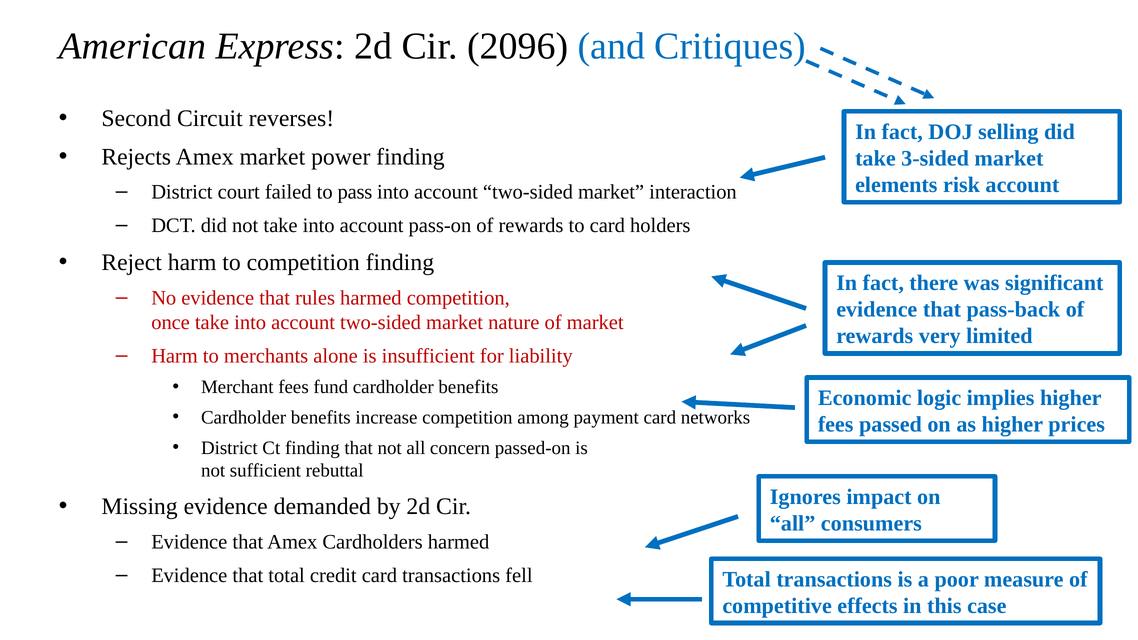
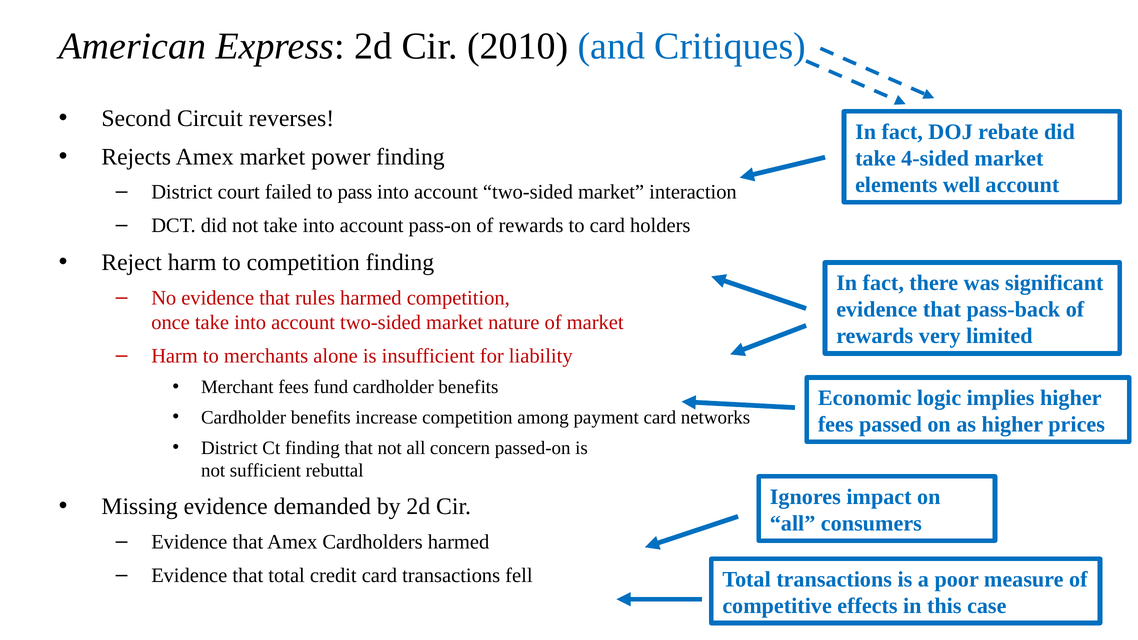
2096: 2096 -> 2010
selling: selling -> rebate
3-sided: 3-sided -> 4-sided
risk: risk -> well
